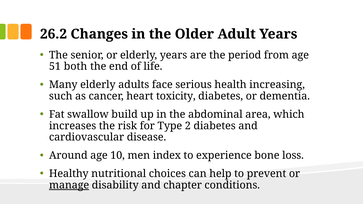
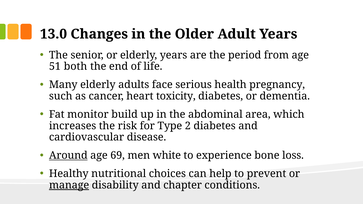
26.2: 26.2 -> 13.0
increasing: increasing -> pregnancy
swallow: swallow -> monitor
Around underline: none -> present
10: 10 -> 69
index: index -> white
